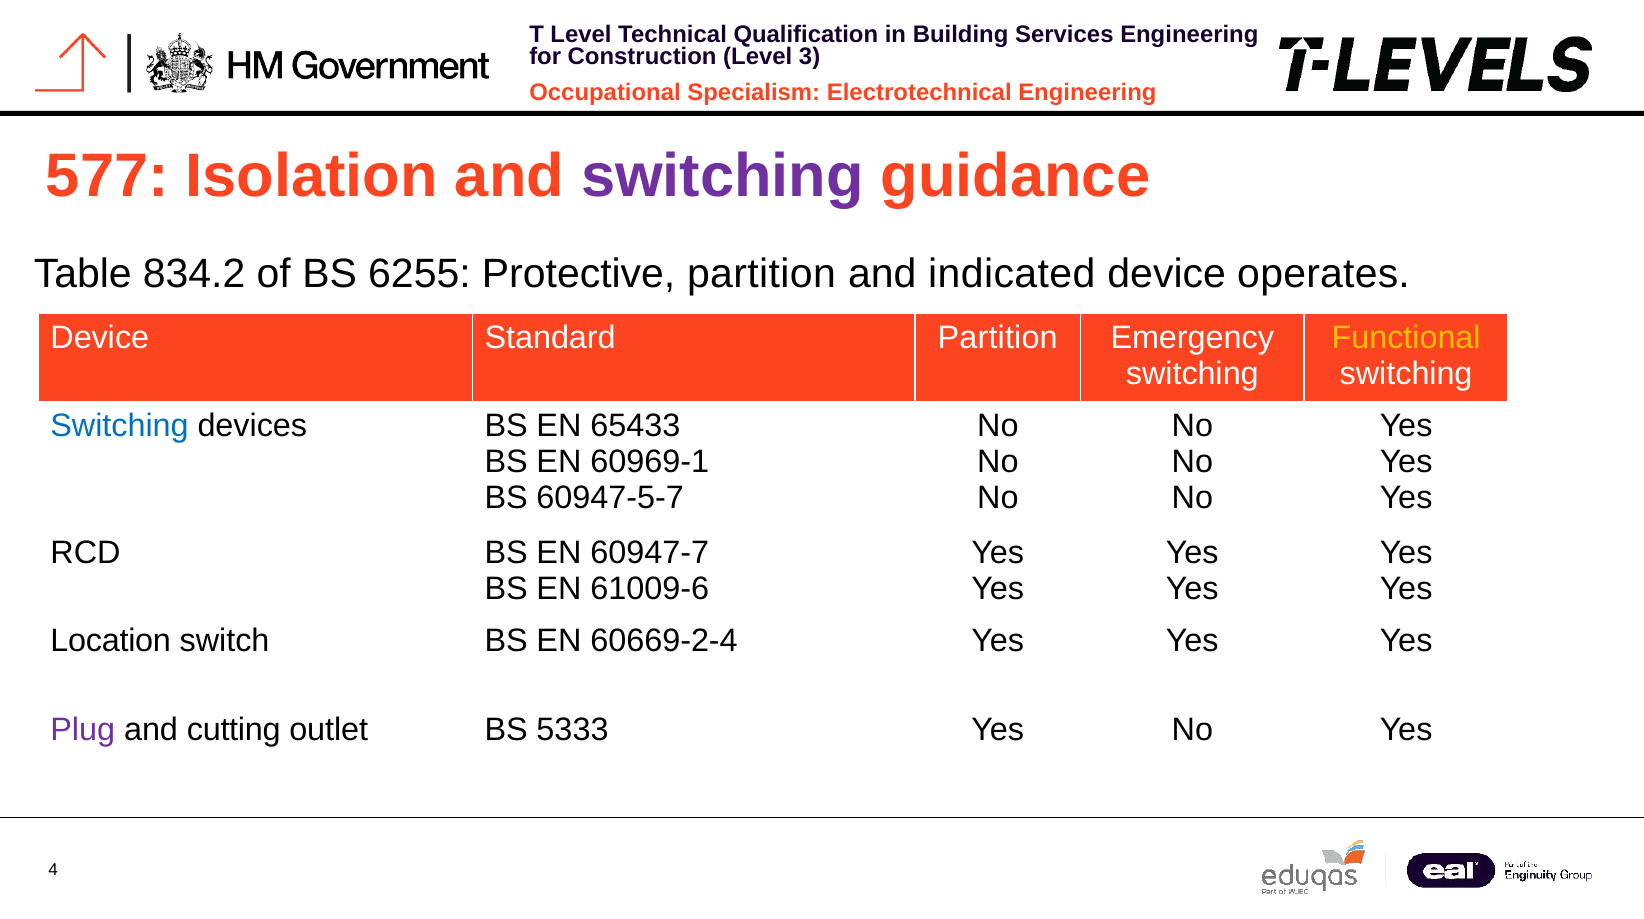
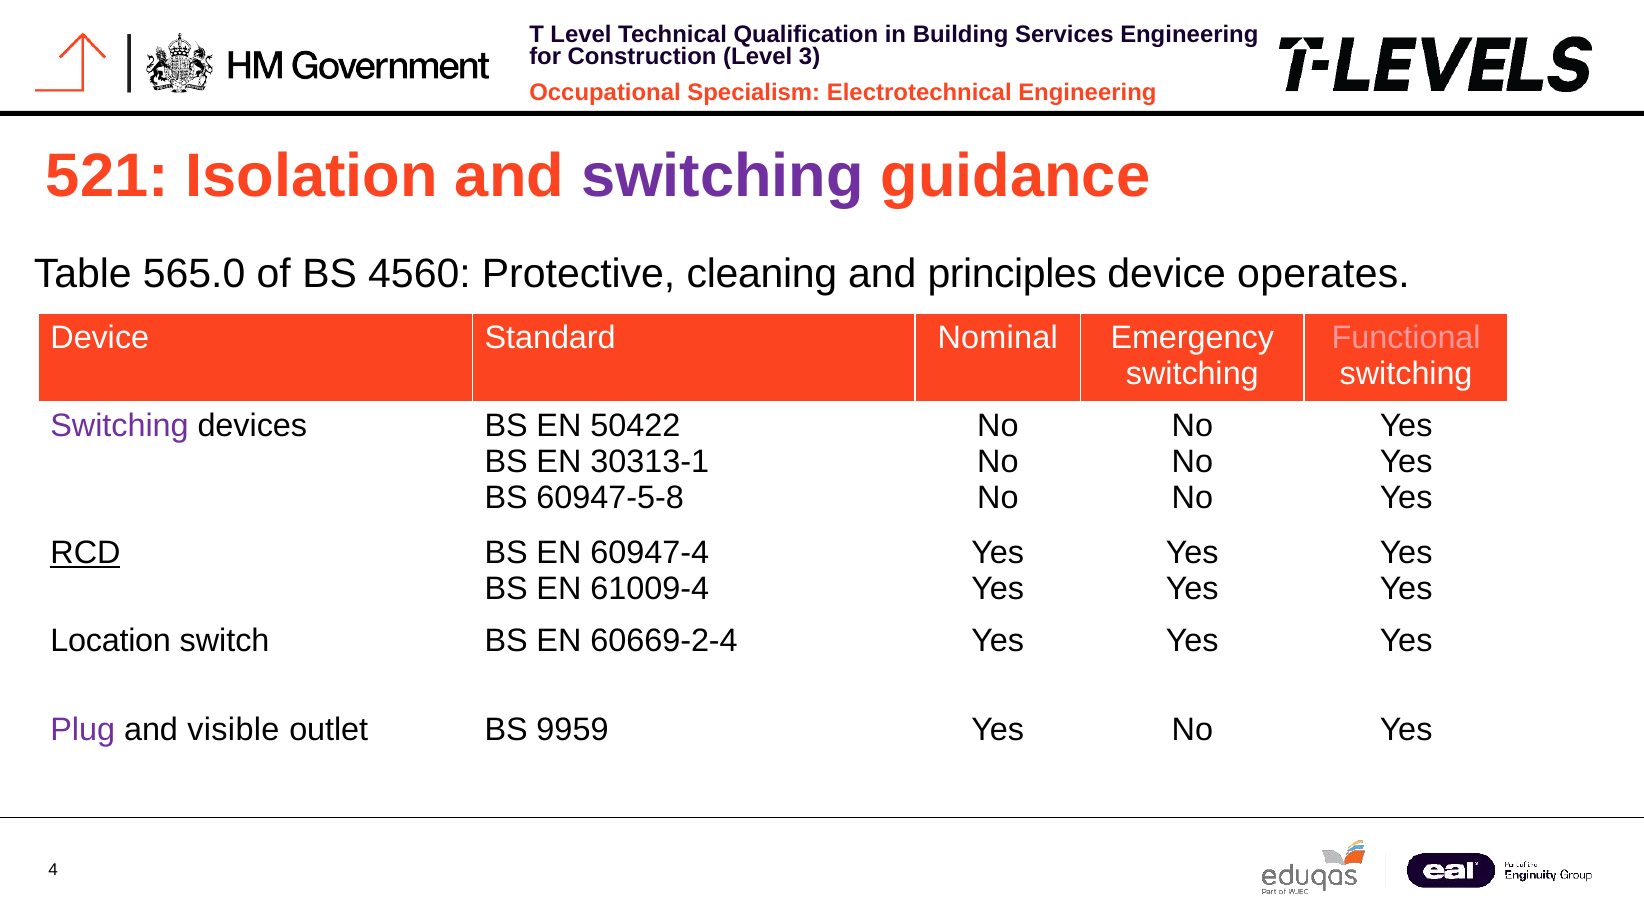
577: 577 -> 521
834.2: 834.2 -> 565.0
6255: 6255 -> 4560
Protective partition: partition -> cleaning
indicated: indicated -> principles
Standard Partition: Partition -> Nominal
Functional colour: yellow -> pink
Switching at (120, 426) colour: blue -> purple
65433: 65433 -> 50422
60969-1: 60969-1 -> 30313-1
60947-5-7: 60947-5-7 -> 60947-5-8
RCD underline: none -> present
60947-7: 60947-7 -> 60947-4
61009-6: 61009-6 -> 61009-4
cutting: cutting -> visible
5333: 5333 -> 9959
